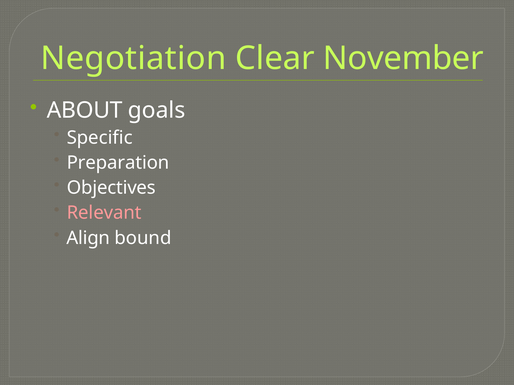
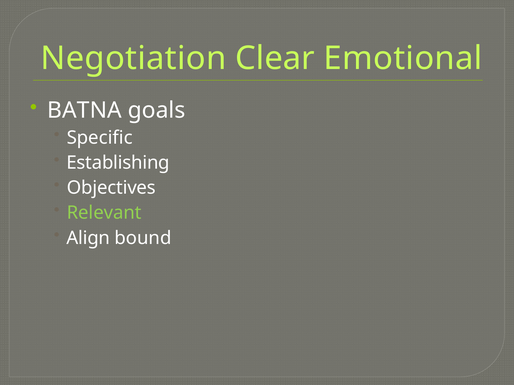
November: November -> Emotional
ABOUT: ABOUT -> BATNA
Preparation: Preparation -> Establishing
Relevant colour: pink -> light green
